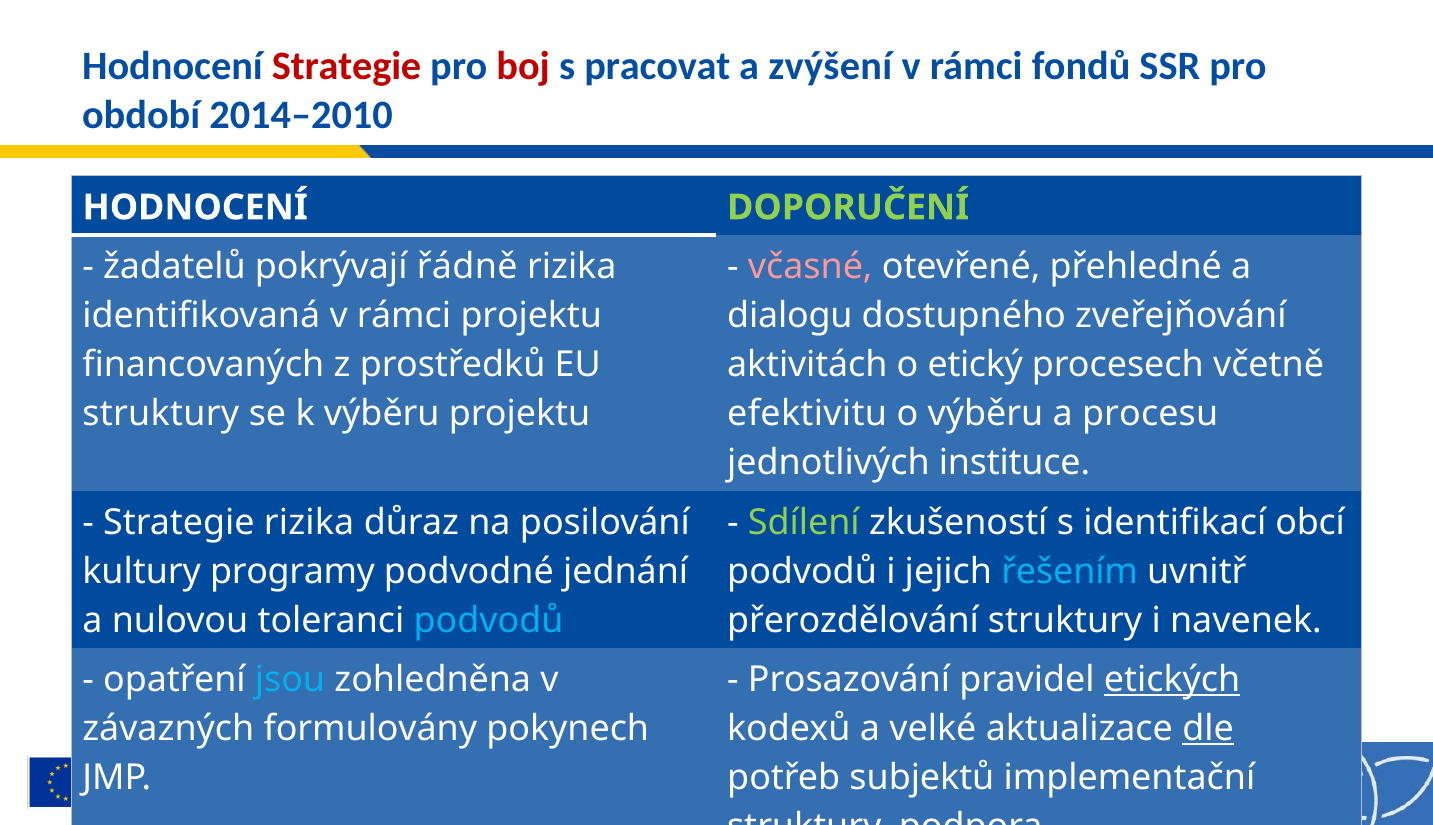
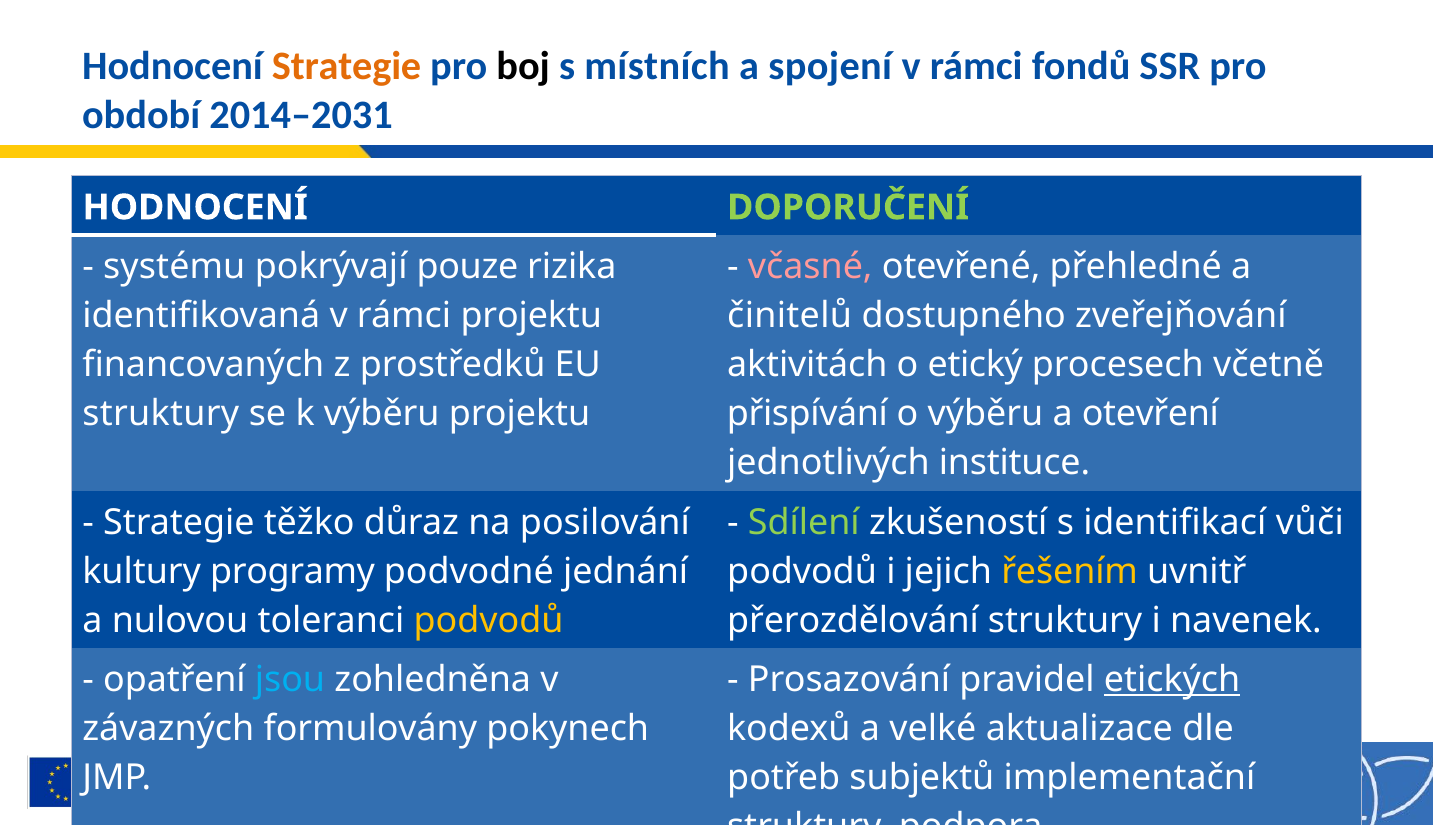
Strategie at (347, 67) colour: red -> orange
boj colour: red -> black
pracovat: pracovat -> místních
zvýšení: zvýšení -> spojení
2014–2010: 2014–2010 -> 2014–2031
žadatelů: žadatelů -> systému
řádně: řádně -> pouze
dialogu: dialogu -> činitelů
efektivitu: efektivitu -> přispívání
procesu: procesu -> otevření
Strategie rizika: rizika -> těžko
obcí: obcí -> vůči
řešením colour: light blue -> yellow
podvodů at (489, 621) colour: light blue -> yellow
dle underline: present -> none
